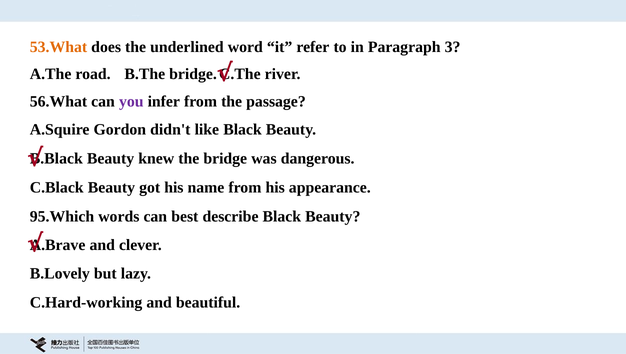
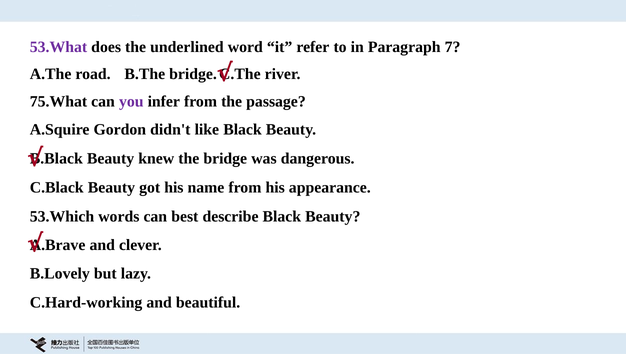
53.What colour: orange -> purple
3: 3 -> 7
56.What: 56.What -> 75.What
95.Which: 95.Which -> 53.Which
